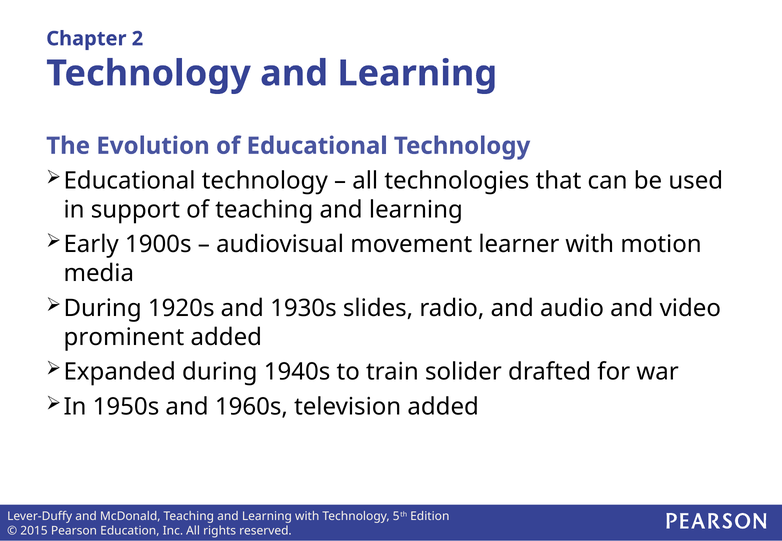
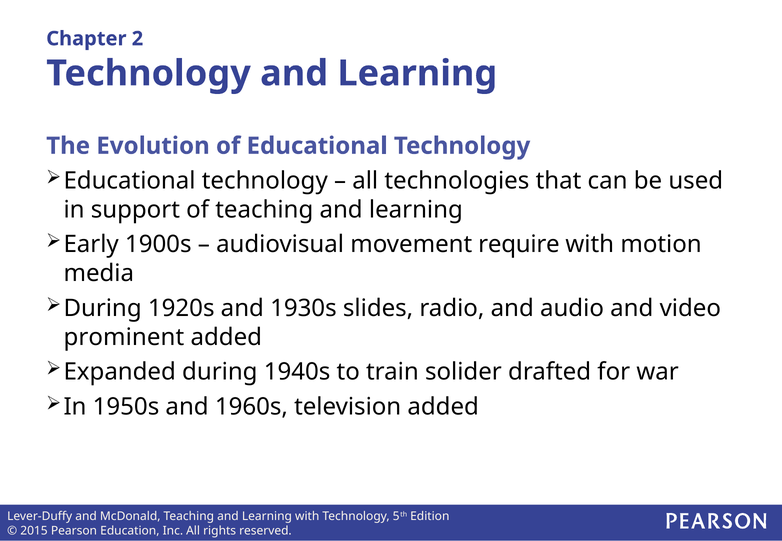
learner: learner -> require
